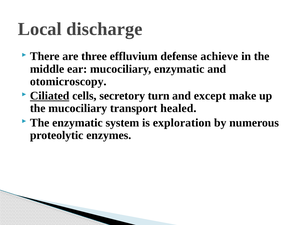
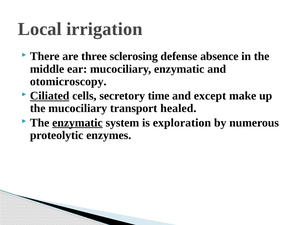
discharge: discharge -> irrigation
effluvium: effluvium -> sclerosing
achieve: achieve -> absence
turn: turn -> time
enzymatic at (77, 123) underline: none -> present
